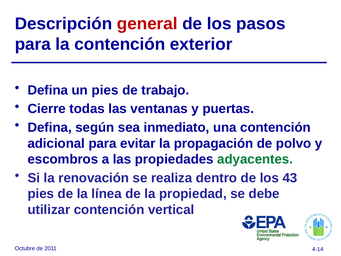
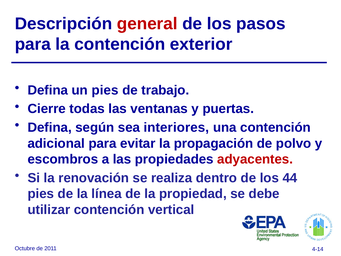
inmediato: inmediato -> interiores
adyacentes colour: green -> red
43: 43 -> 44
